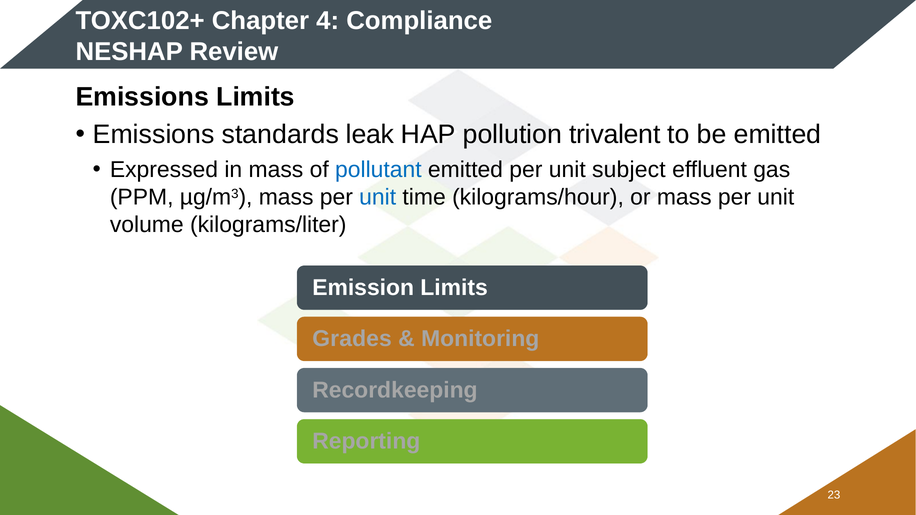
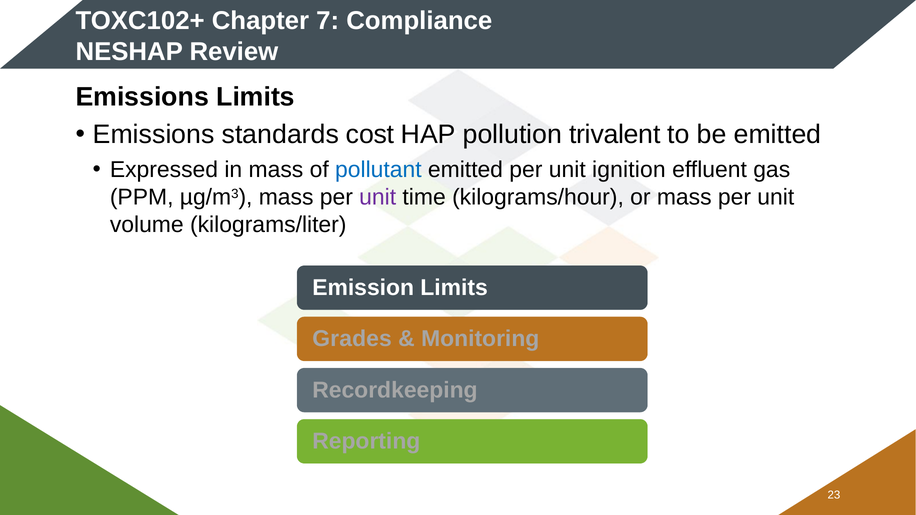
4: 4 -> 7
leak: leak -> cost
subject: subject -> ignition
unit at (378, 197) colour: blue -> purple
